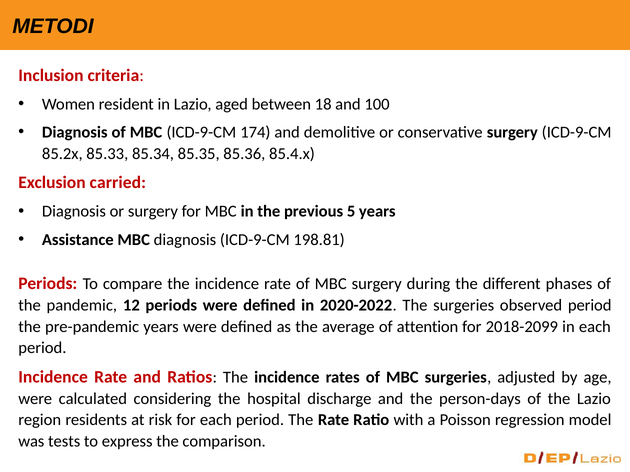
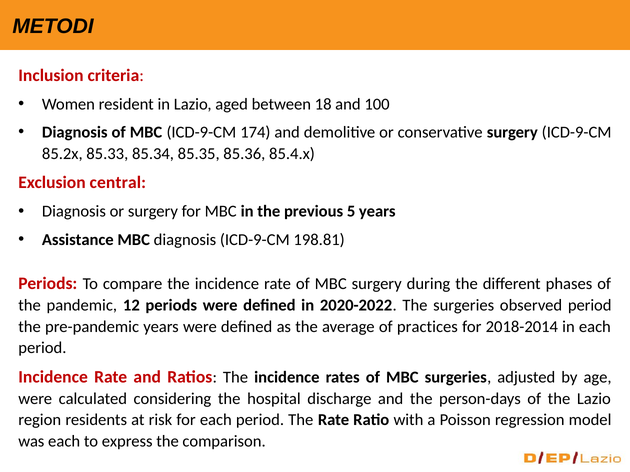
carried: carried -> central
attention: attention -> practices
2018-2099: 2018-2099 -> 2018-2014
was tests: tests -> each
